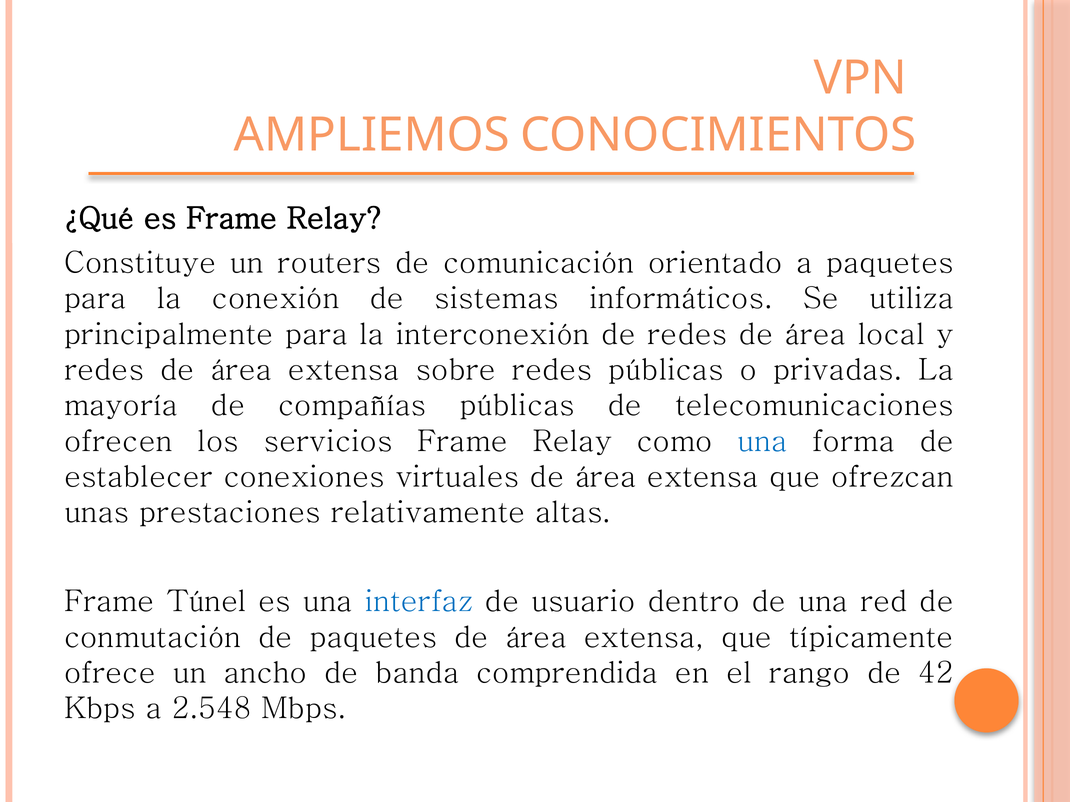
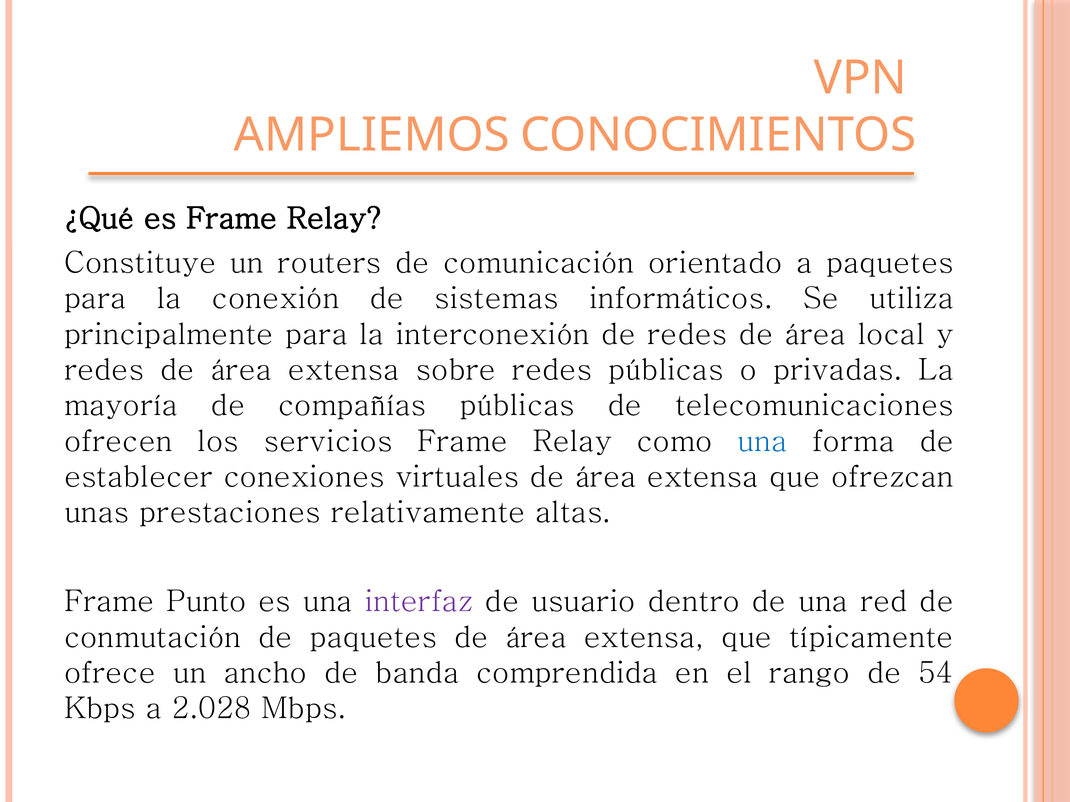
Túnel: Túnel -> Punto
interfaz colour: blue -> purple
42: 42 -> 54
2.548: 2.548 -> 2.028
